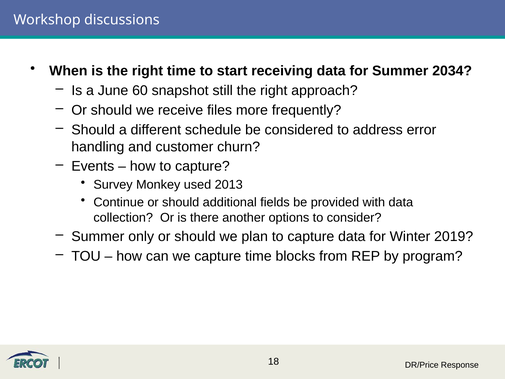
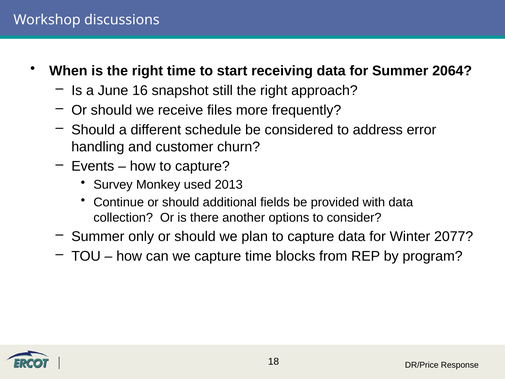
2034: 2034 -> 2064
60: 60 -> 16
2019: 2019 -> 2077
